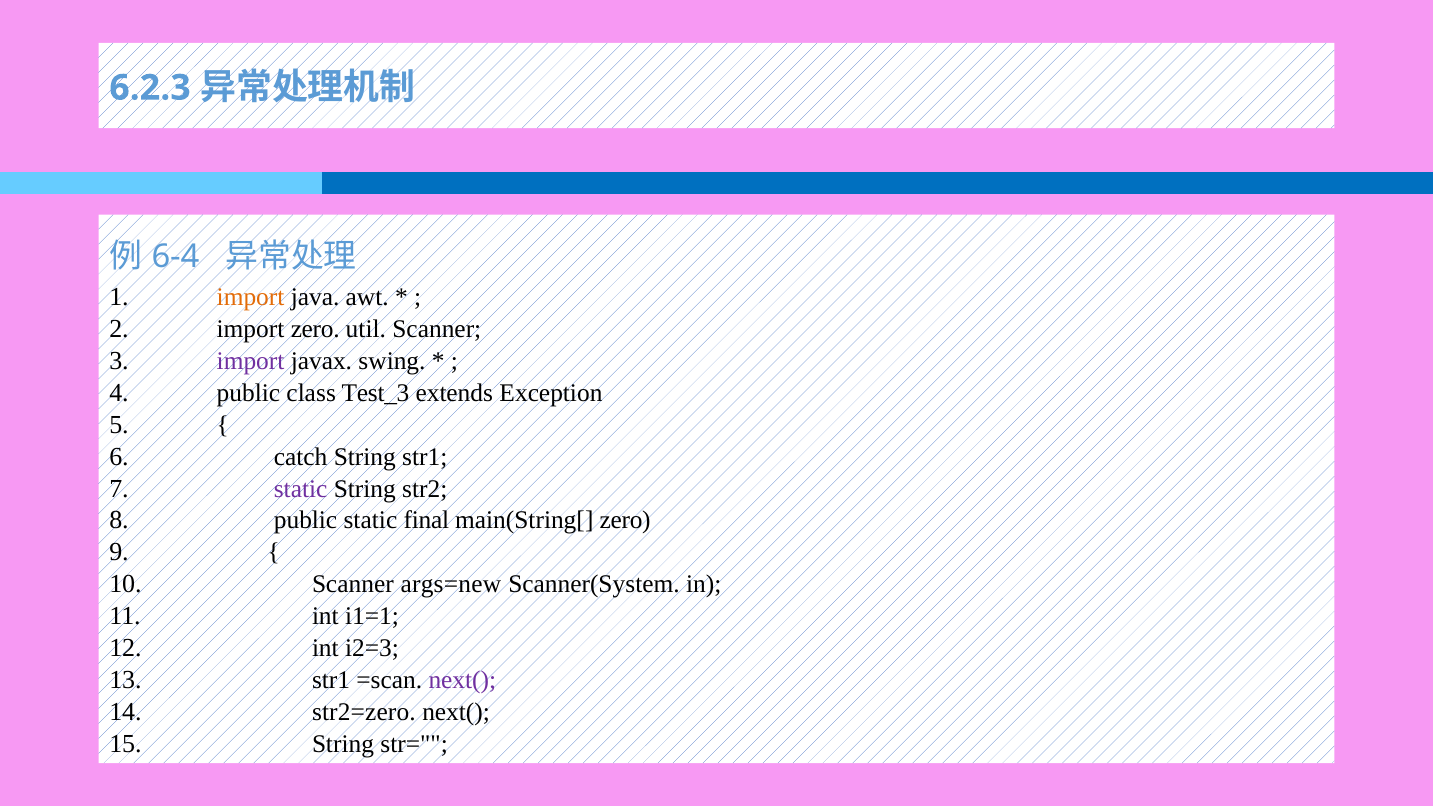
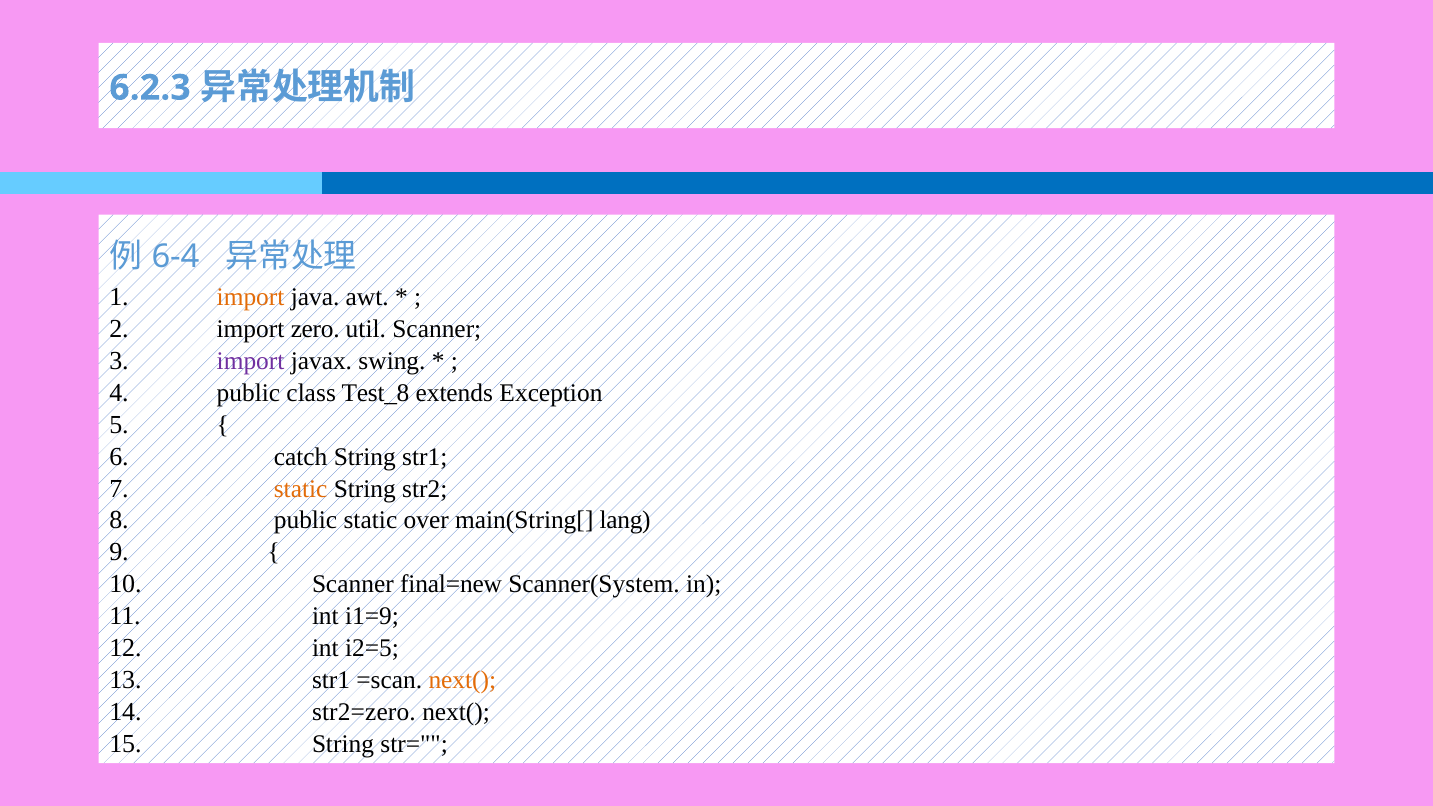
Test_3: Test_3 -> Test_8
static at (301, 489) colour: purple -> orange
final: final -> over
main(String[ zero: zero -> lang
args=new: args=new -> final=new
i1=1: i1=1 -> i1=9
i2=3: i2=3 -> i2=5
next( at (462, 680) colour: purple -> orange
